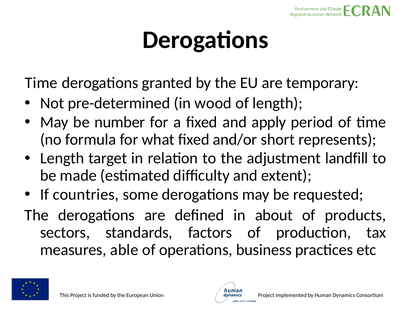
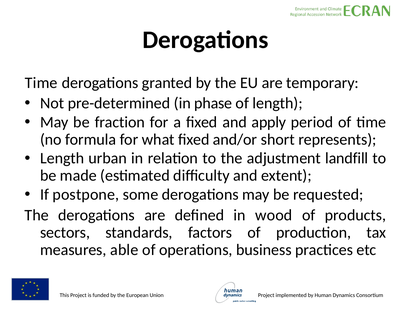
wood: wood -> phase
number: number -> fraction
target: target -> urban
countries: countries -> postpone
about: about -> wood
